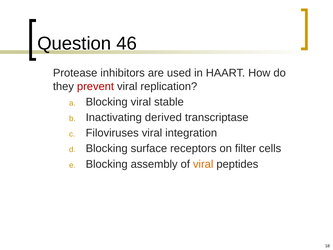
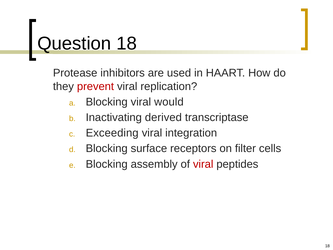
Question 46: 46 -> 18
stable: stable -> would
Filoviruses: Filoviruses -> Exceeding
viral at (203, 164) colour: orange -> red
